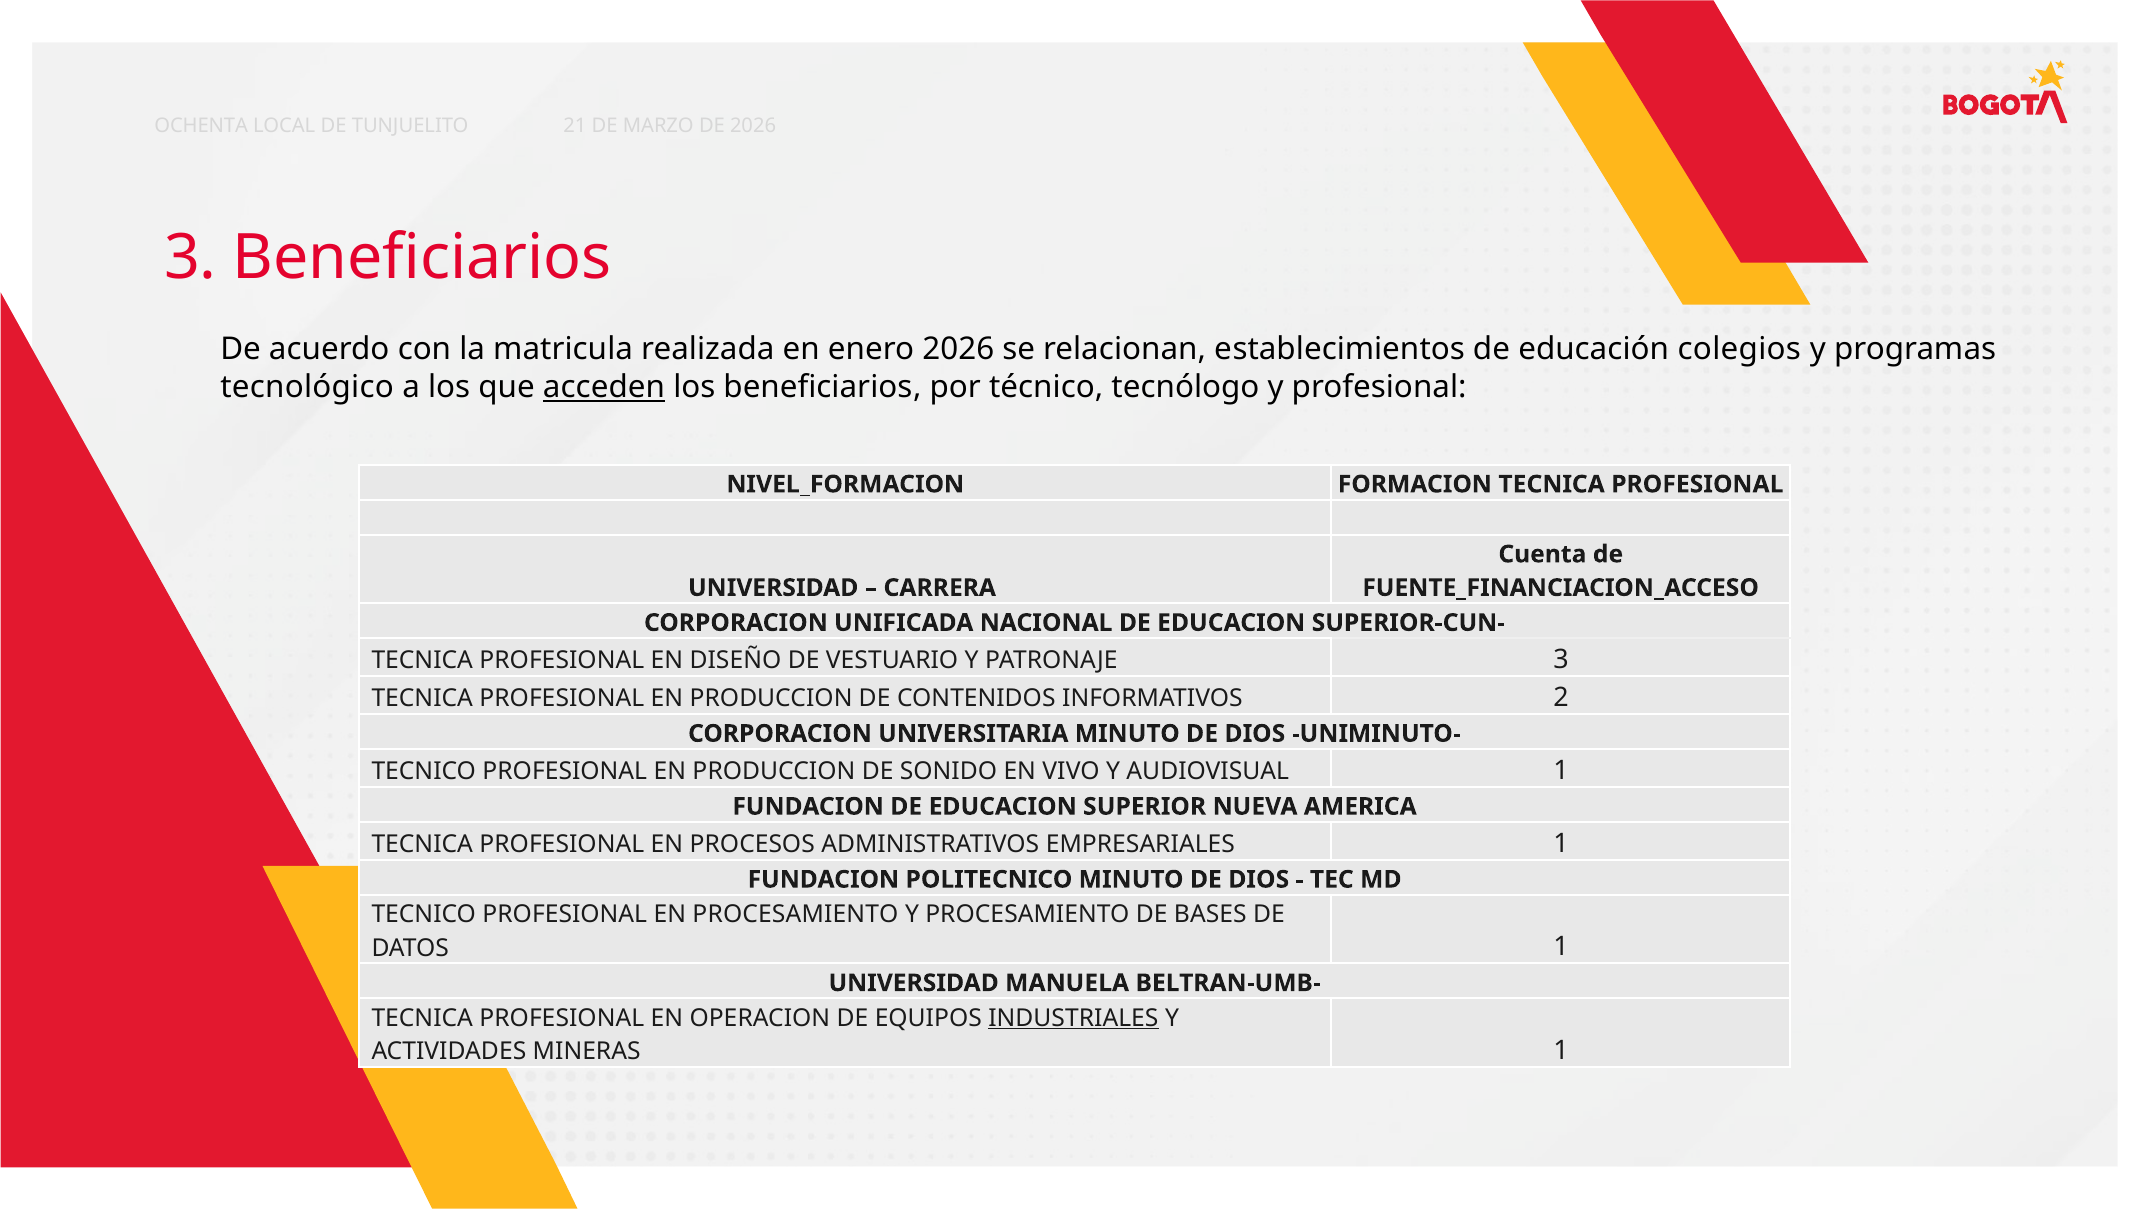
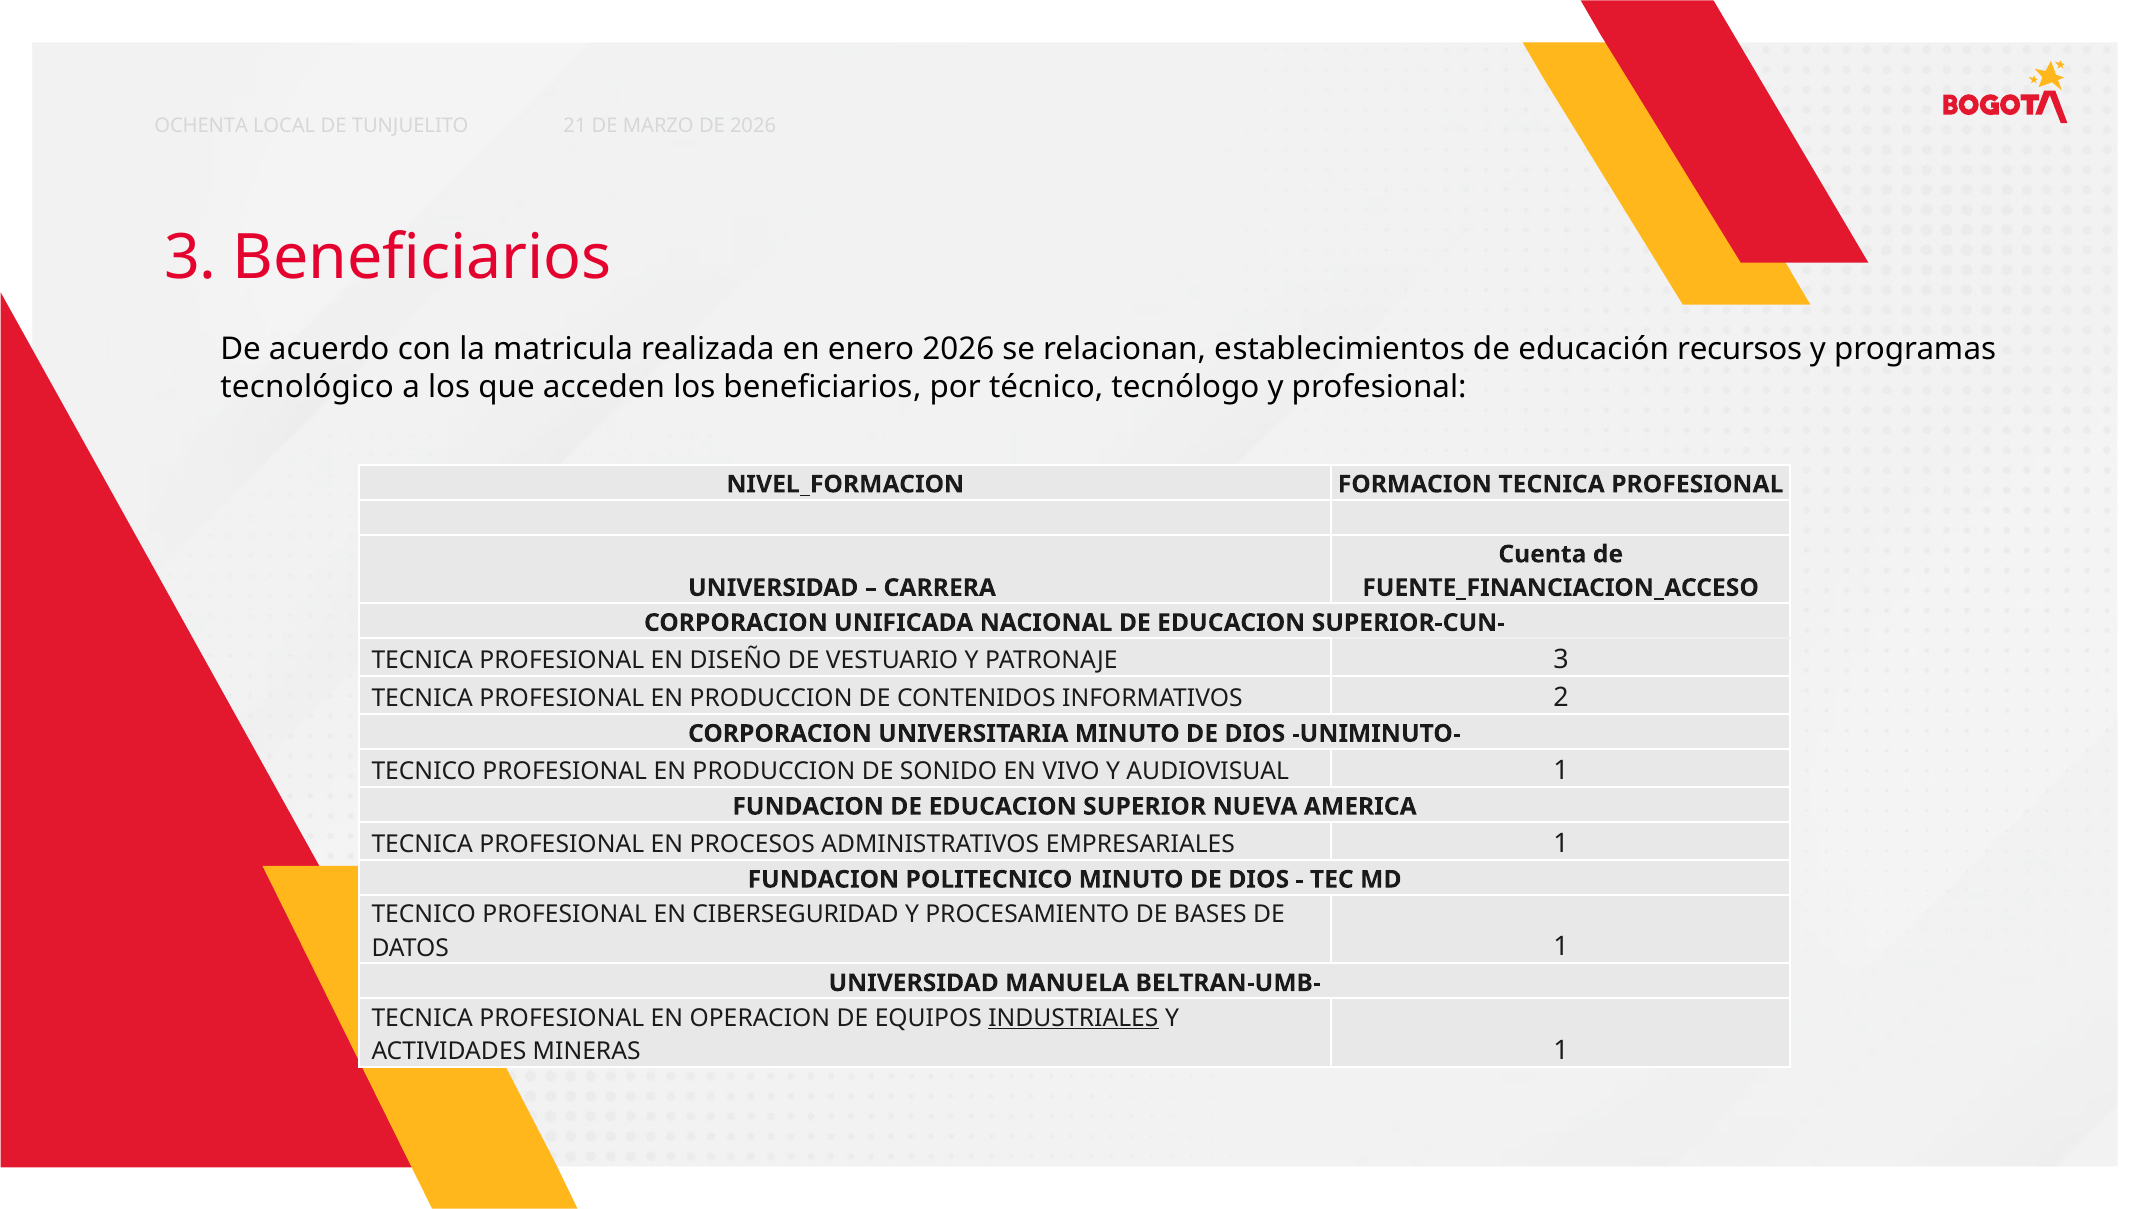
colegios: colegios -> recursos
acceden underline: present -> none
EN PROCESAMIENTO: PROCESAMIENTO -> CIBERSEGURIDAD
